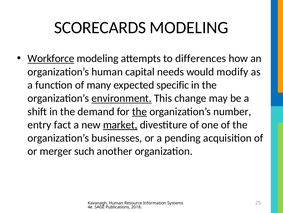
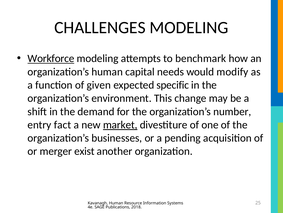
SCORECARDS: SCORECARDS -> CHALLENGES
differences: differences -> benchmark
many: many -> given
environment underline: present -> none
the at (140, 111) underline: present -> none
such: such -> exist
